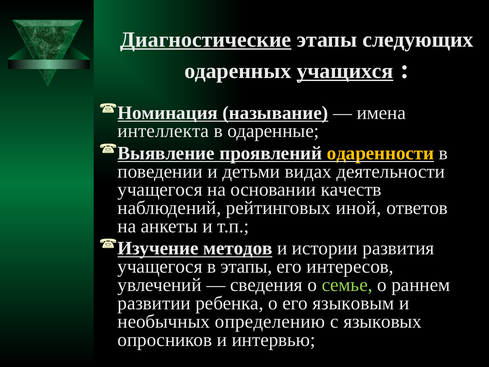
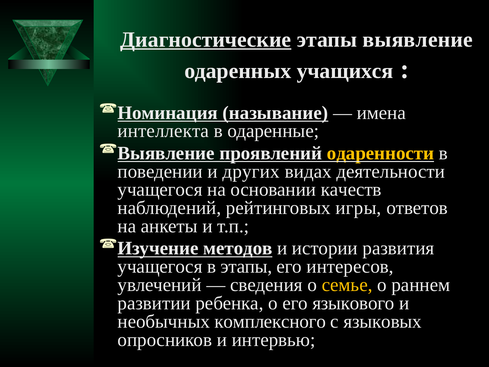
следующих: следующих -> выявление
учащихся underline: present -> none
детьми: детьми -> других
иной: иной -> игры
семье colour: light green -> yellow
языковым: языковым -> языкового
определению: определению -> комплексного
